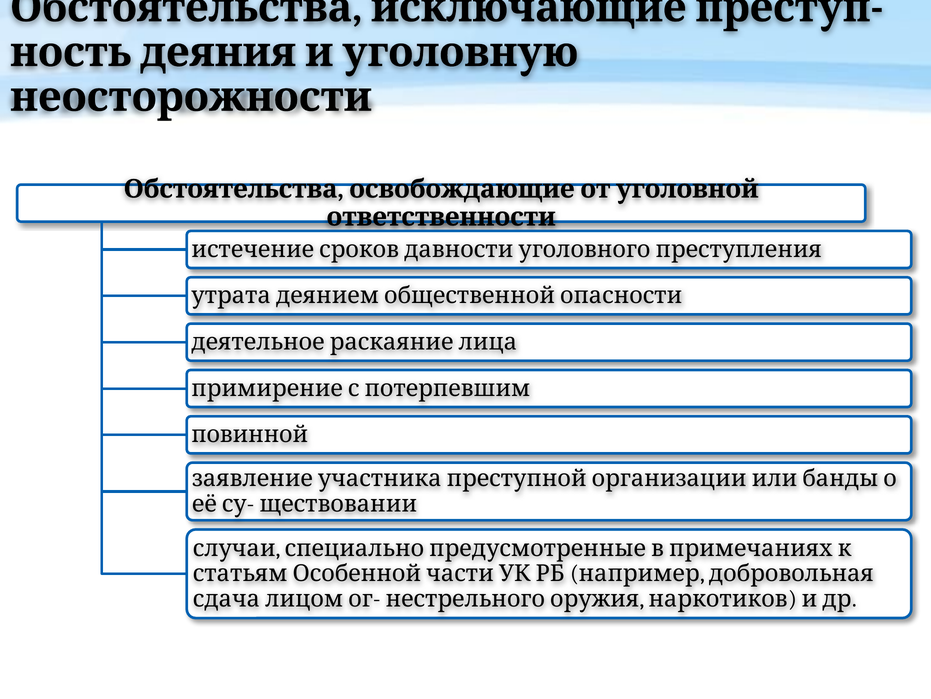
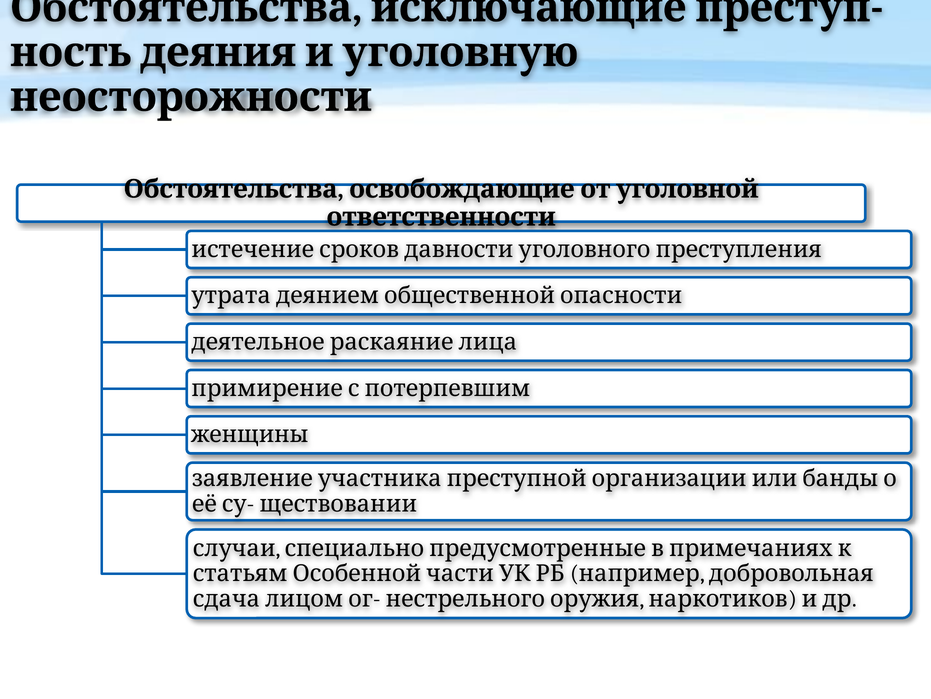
повинной: повинной -> женщины
